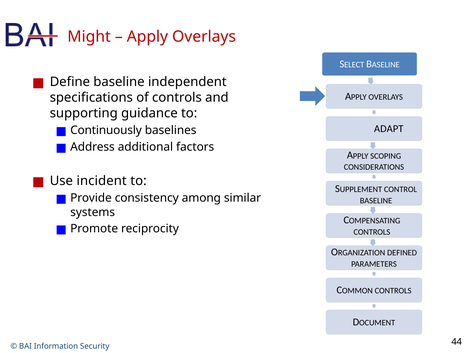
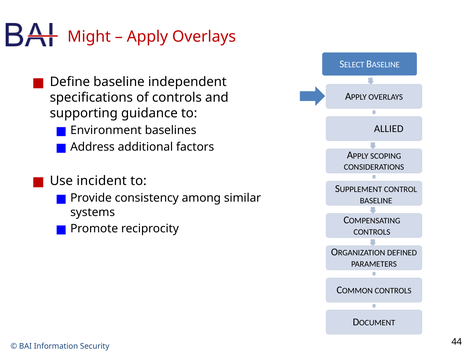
ADAPT: ADAPT -> ALLIED
Continuously: Continuously -> Environment
